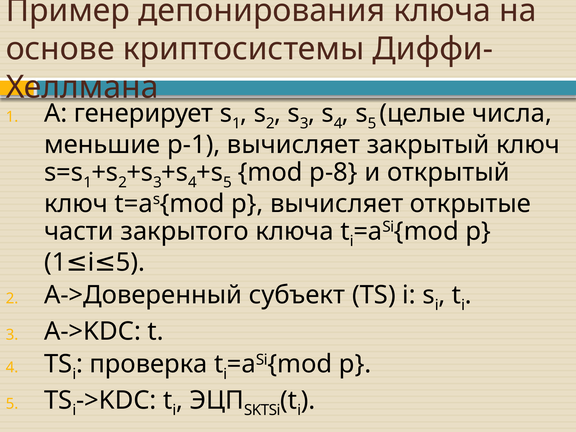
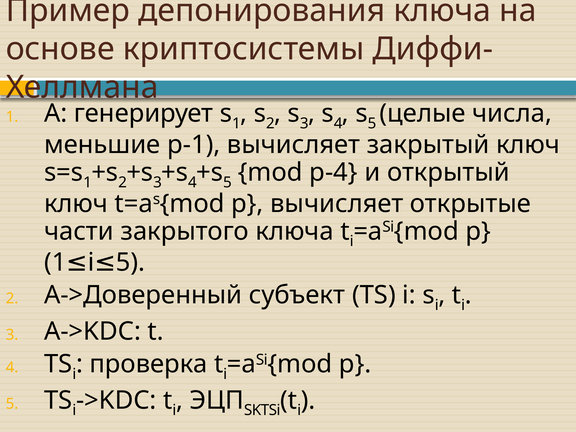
p-8: p-8 -> p-4
